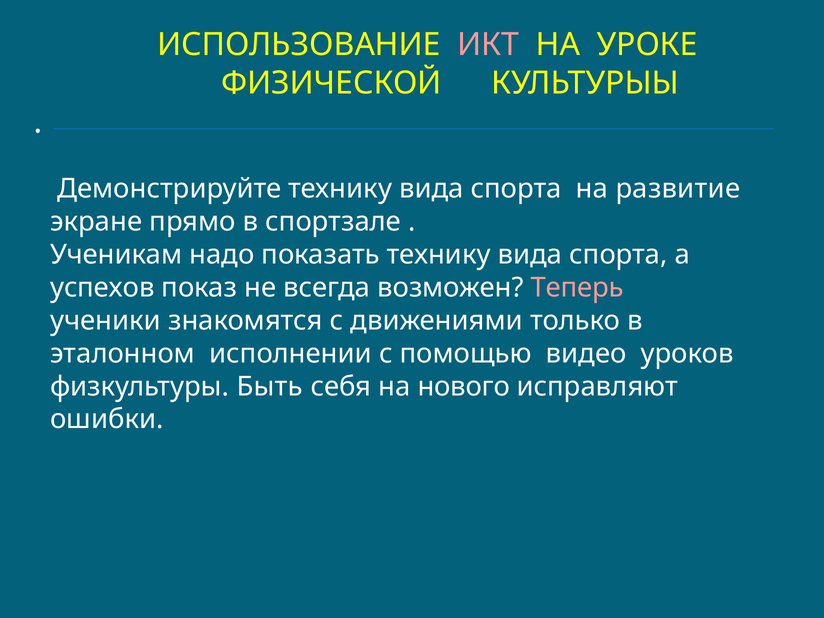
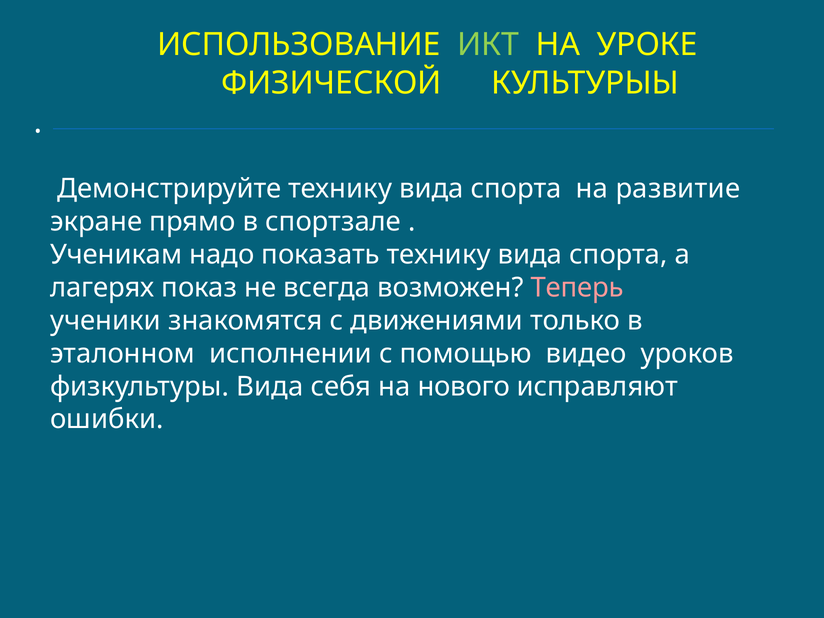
ИКТ colour: pink -> light green
успехов: успехов -> лагерях
физкультуры Быть: Быть -> Вида
